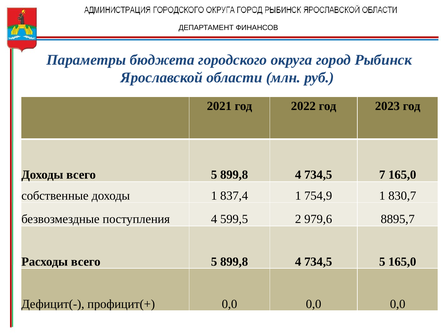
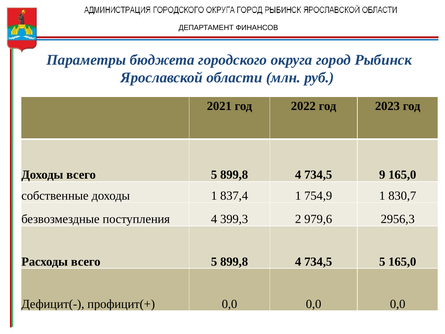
7: 7 -> 9
599,5: 599,5 -> 399,3
8895,7: 8895,7 -> 2956,3
